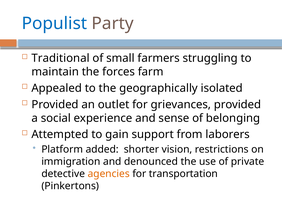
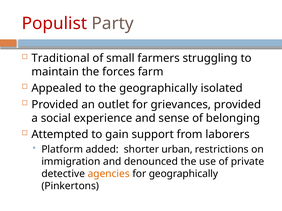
Populist colour: blue -> red
vision: vision -> urban
for transportation: transportation -> geographically
